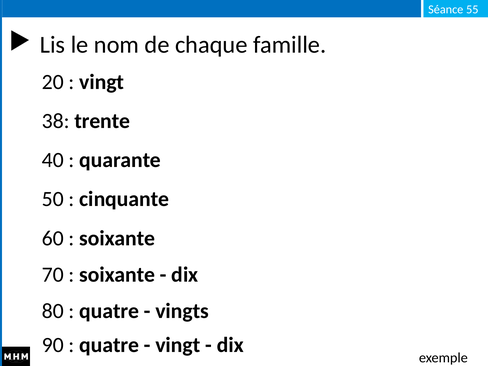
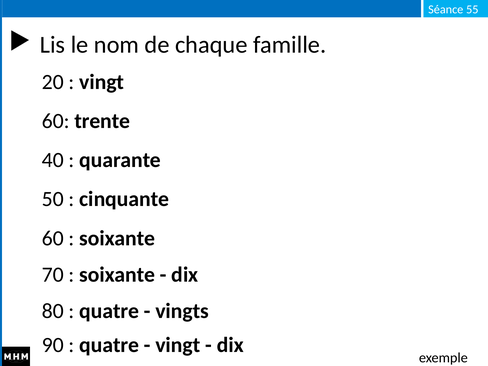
38 at (56, 121): 38 -> 60
